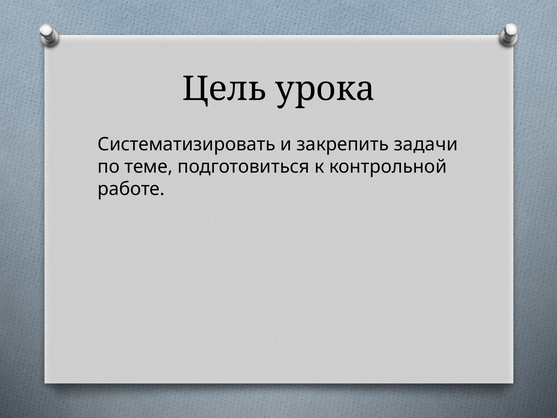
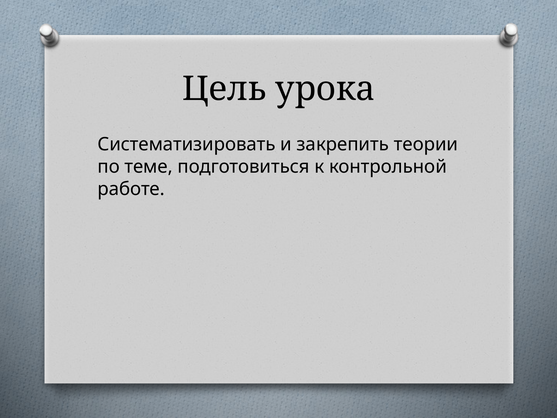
задачи: задачи -> теории
